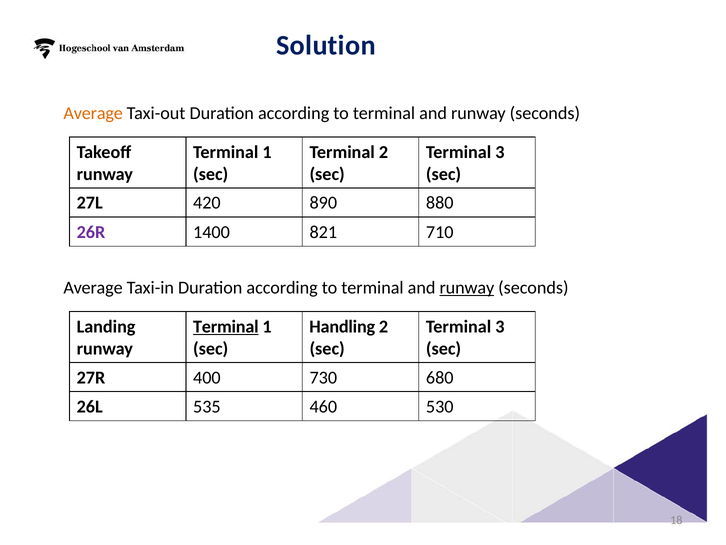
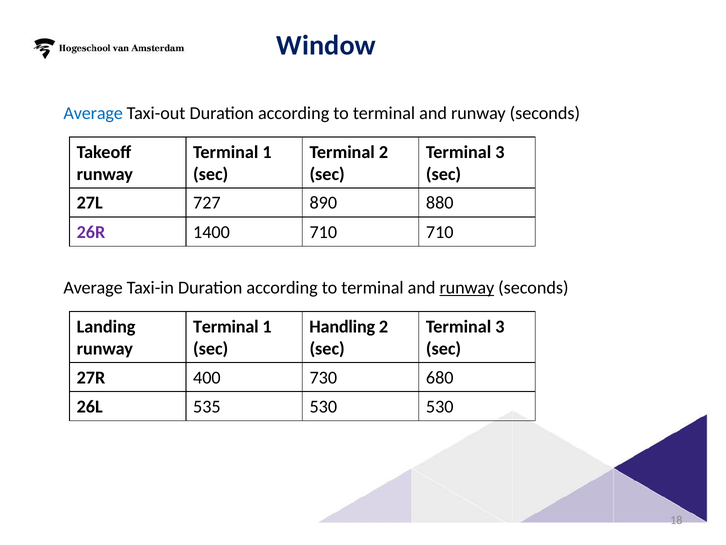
Solution: Solution -> Window
Average at (93, 113) colour: orange -> blue
420: 420 -> 727
1400 821: 821 -> 710
Terminal at (226, 326) underline: present -> none
535 460: 460 -> 530
